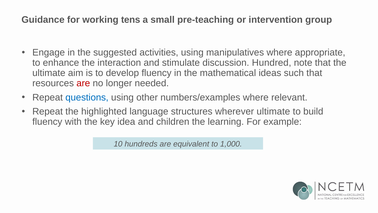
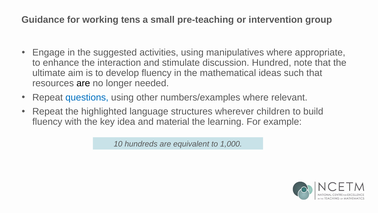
are at (83, 83) colour: red -> black
wherever ultimate: ultimate -> children
children: children -> material
